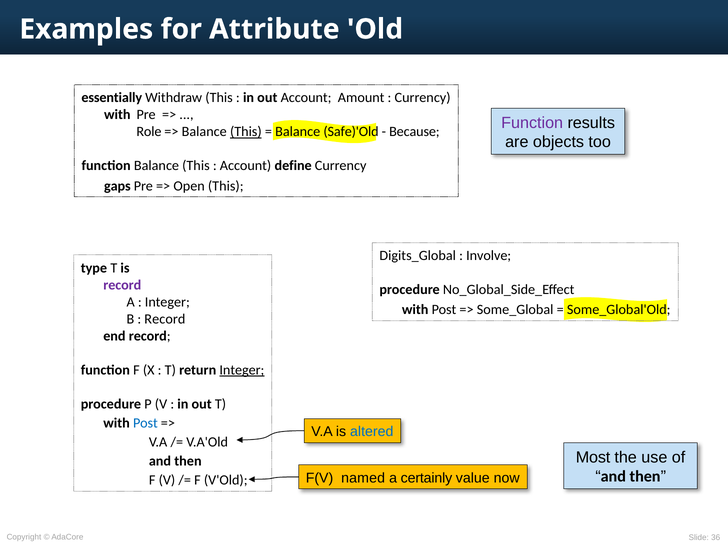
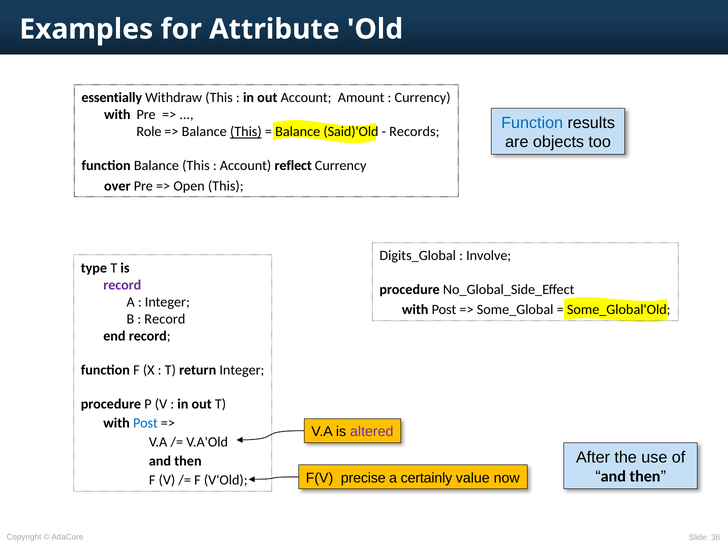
Function at (532, 123) colour: purple -> blue
Safe)'Old: Safe)'Old -> Said)'Old
Because: Because -> Records
define: define -> reflect
gaps: gaps -> over
Integer at (242, 370) underline: present -> none
altered colour: blue -> purple
Most: Most -> After
named: named -> precise
